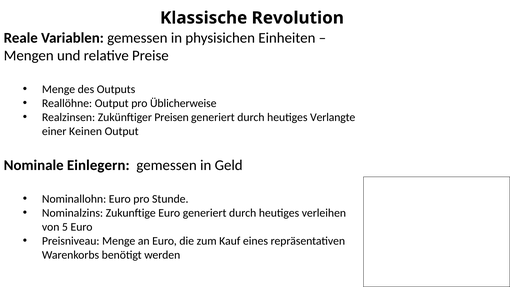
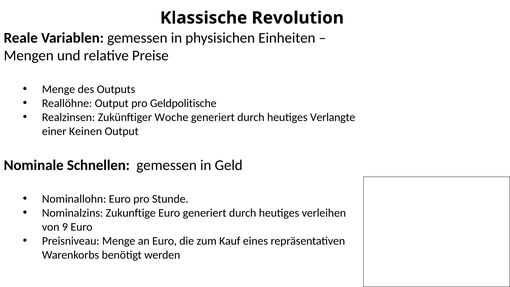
Üblicherweise: Üblicherweise -> Geldpolitische
Preisen: Preisen -> Woche
Einlegern: Einlegern -> Schnellen
5: 5 -> 9
